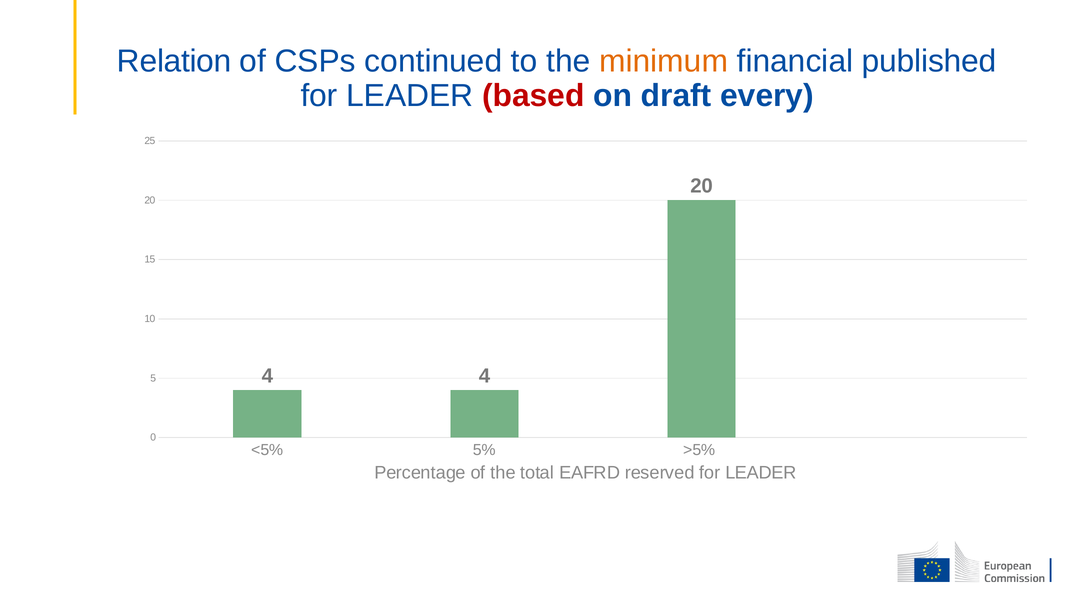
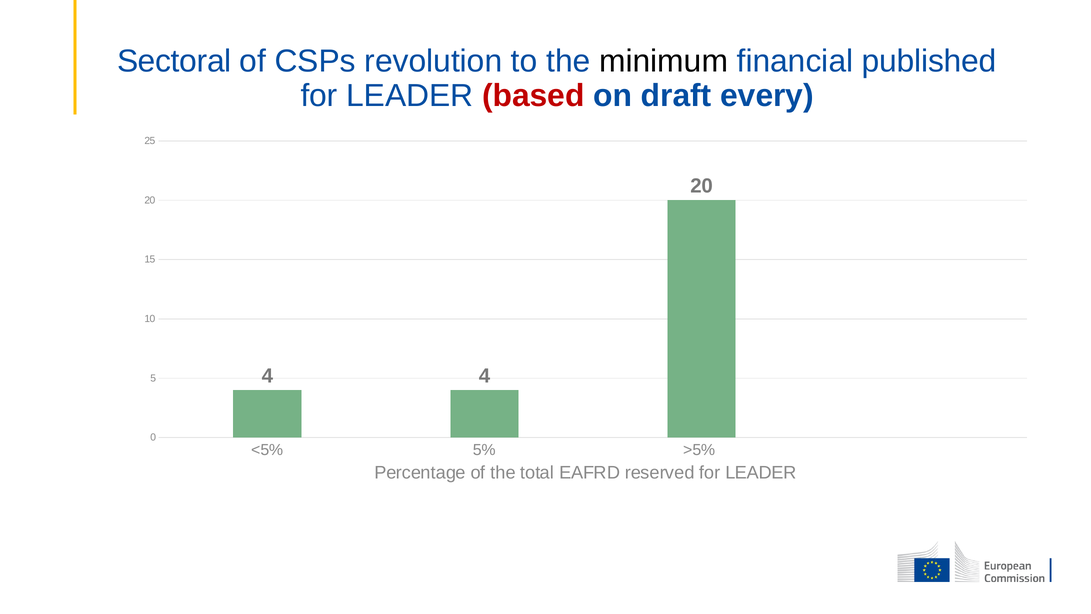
Relation: Relation -> Sectoral
continued: continued -> revolution
minimum colour: orange -> black
